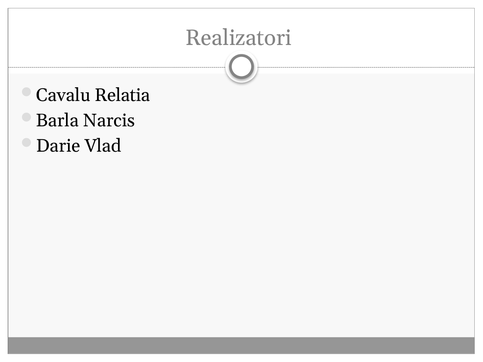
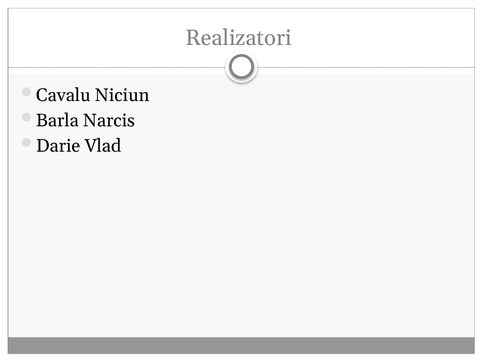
Relatia: Relatia -> Niciun
